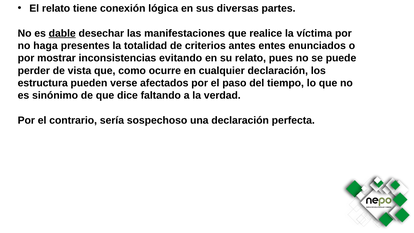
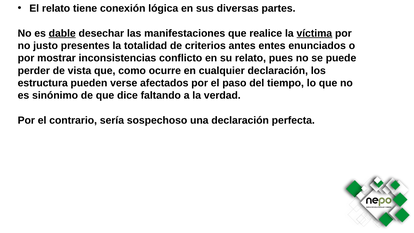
víctima underline: none -> present
haga: haga -> justo
evitando: evitando -> conflicto
